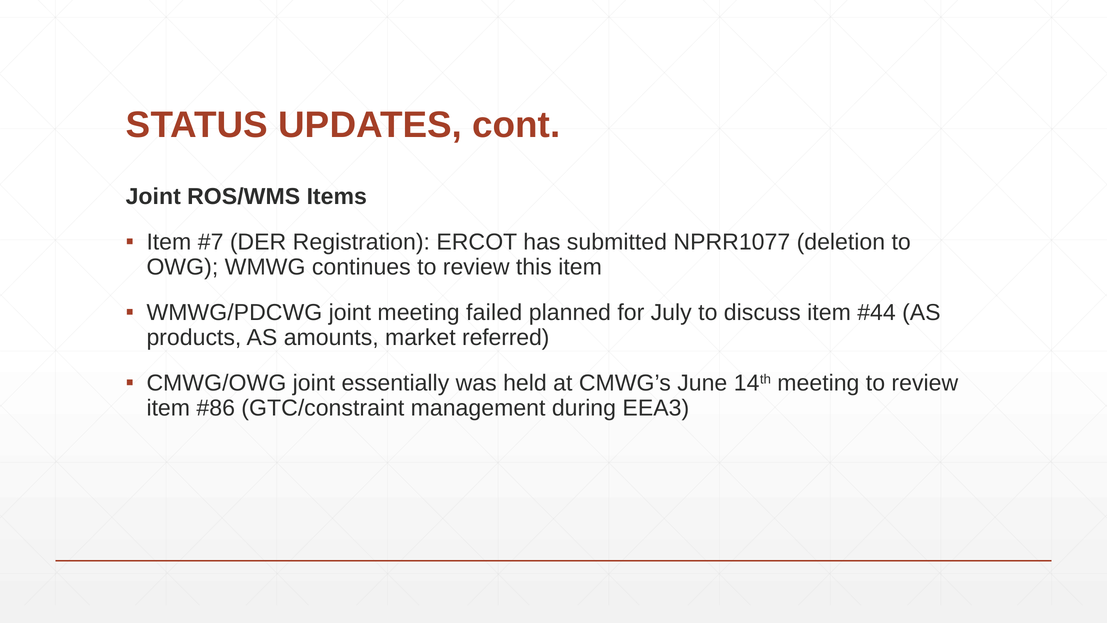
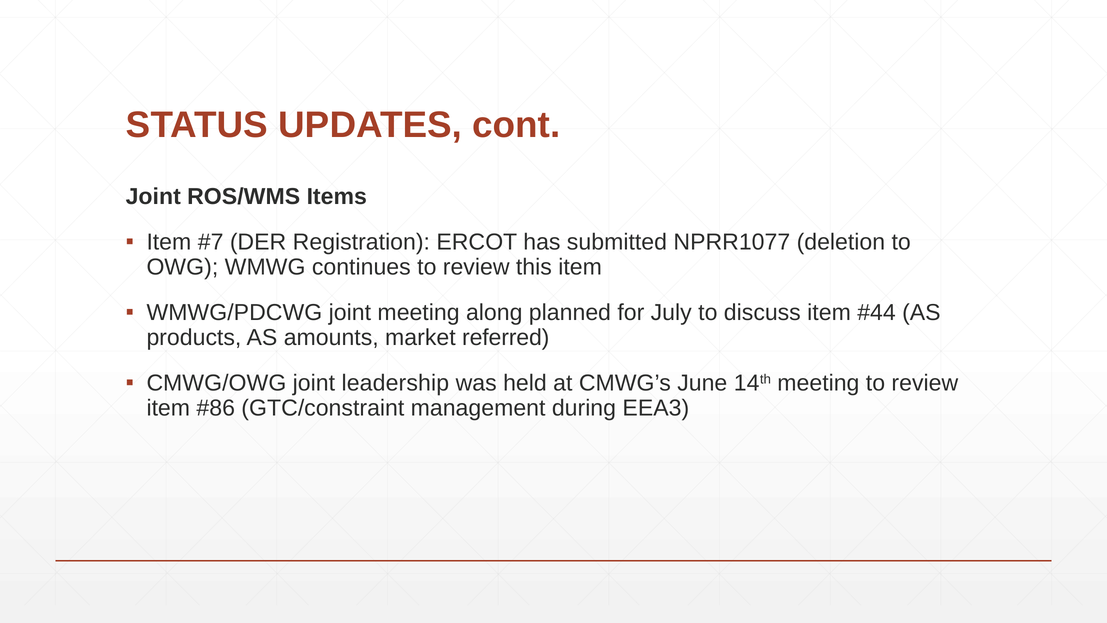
failed: failed -> along
essentially: essentially -> leadership
